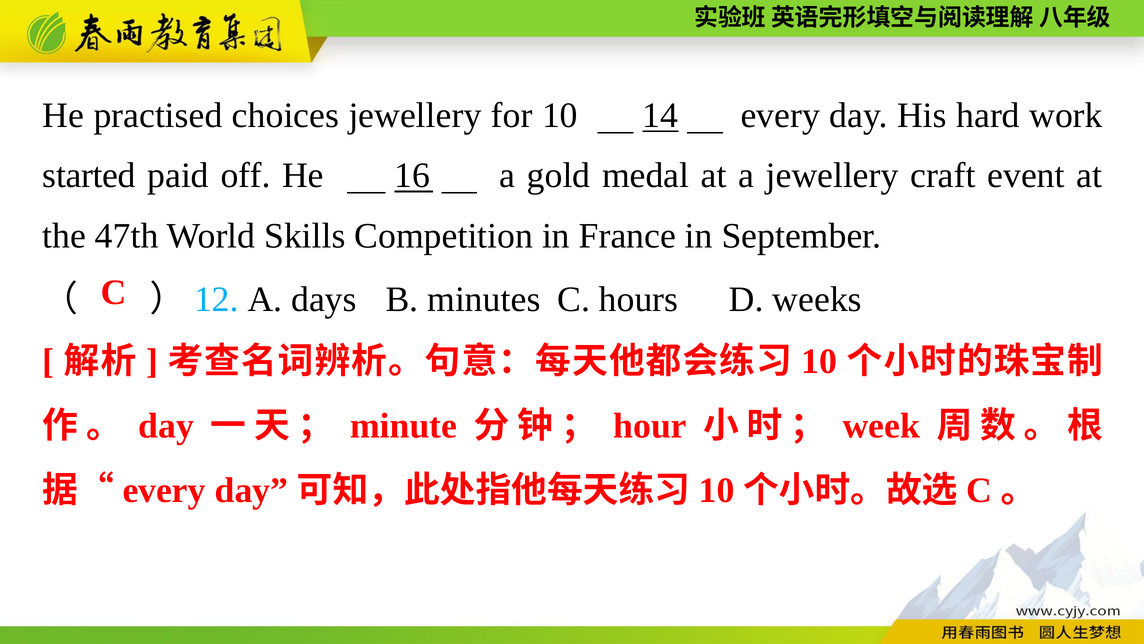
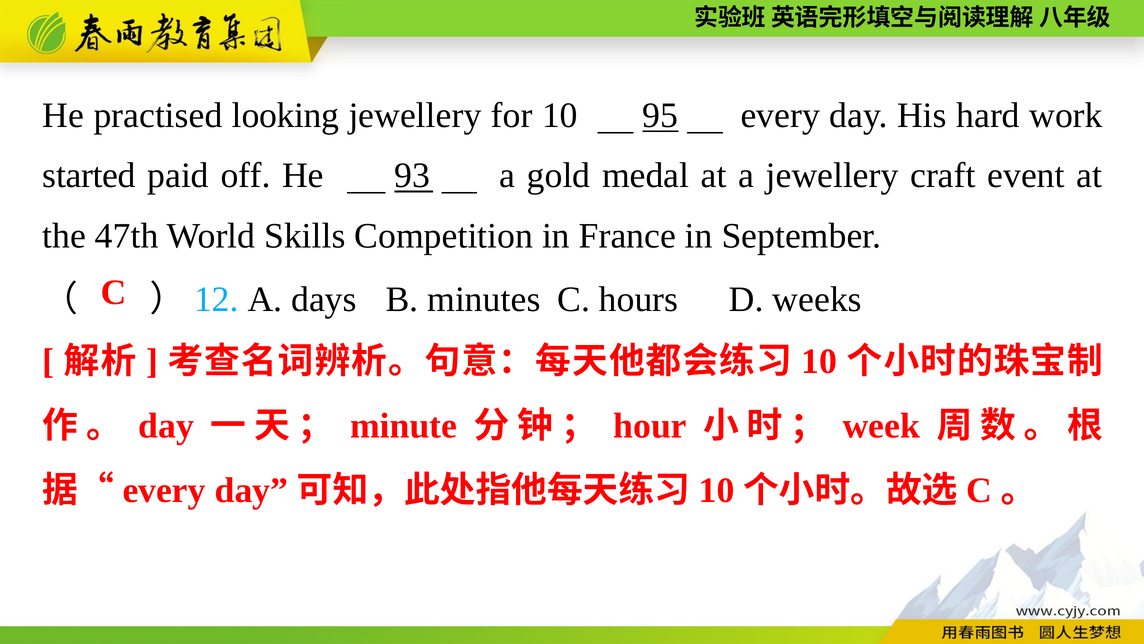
choices: choices -> looking
14: 14 -> 95
16: 16 -> 93
